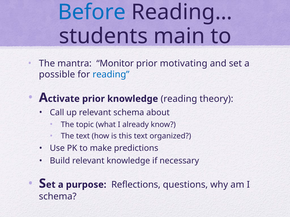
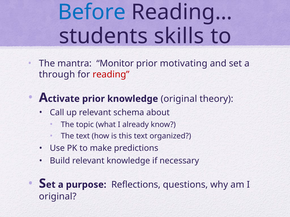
main: main -> skills
possible: possible -> through
reading at (111, 75) colour: blue -> red
knowledge reading: reading -> original
schema at (58, 197): schema -> original
